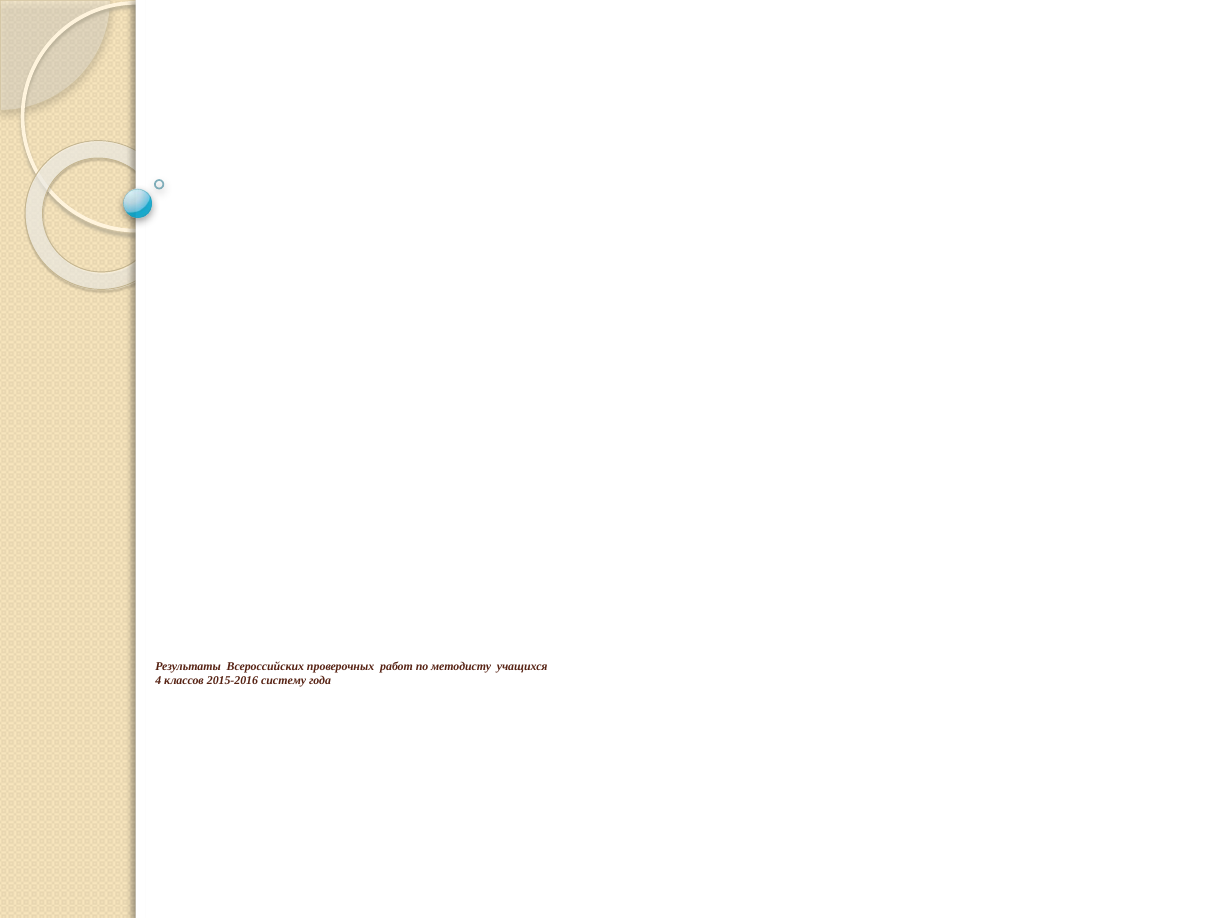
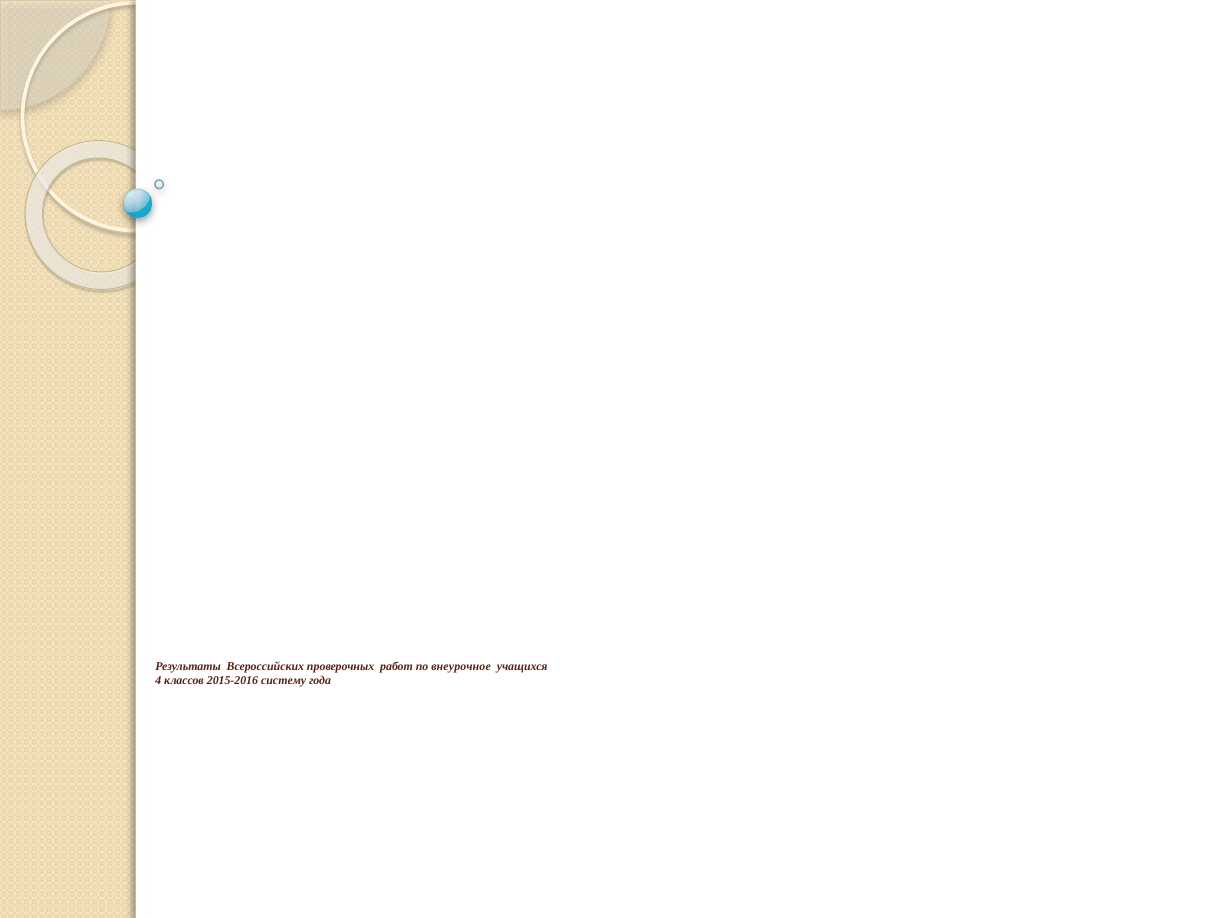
методисту: методисту -> внеурочное
